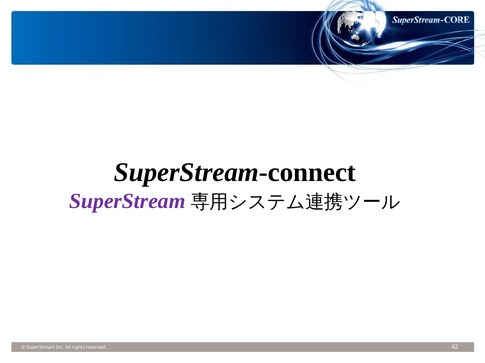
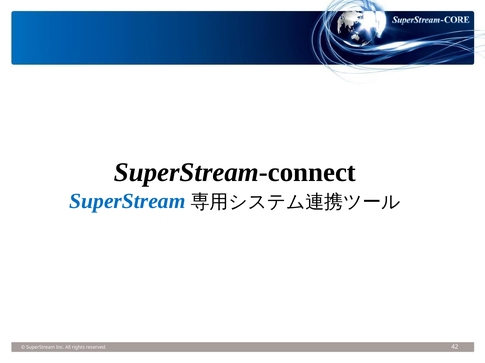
SuperStream at (127, 201) colour: purple -> blue
